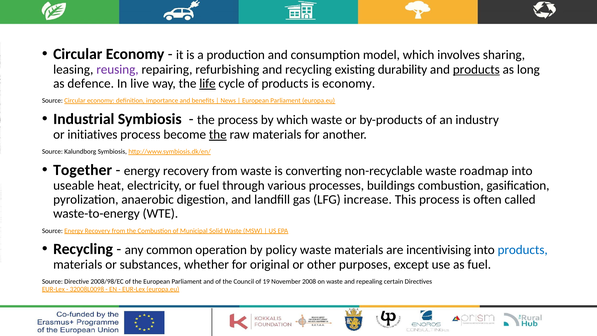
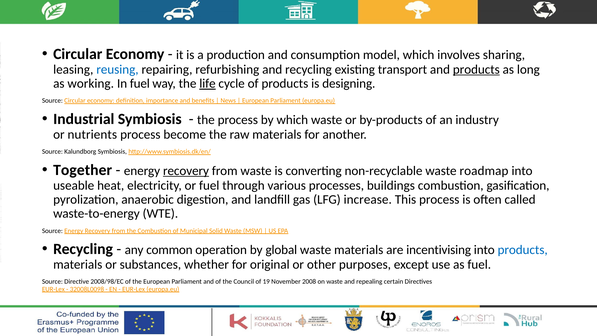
reusing colour: purple -> blue
durability: durability -> transport
defence: defence -> working
In live: live -> fuel
is economy: economy -> designing
initiatives: initiatives -> nutrients
the at (218, 134) underline: present -> none
recovery at (186, 171) underline: none -> present
policy: policy -> global
